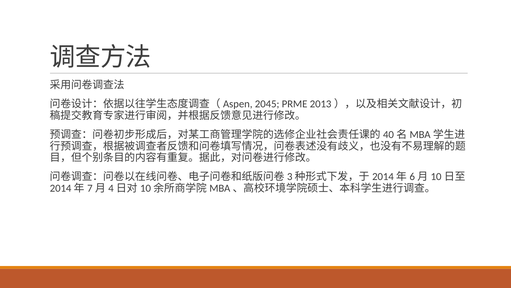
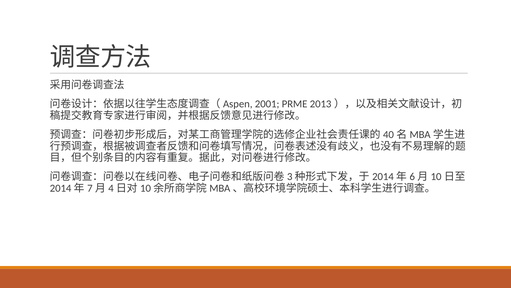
2045: 2045 -> 2001
